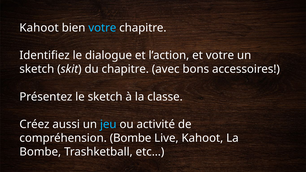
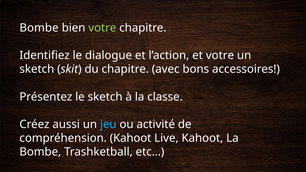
Kahoot at (39, 28): Kahoot -> Bombe
votre at (102, 28) colour: light blue -> light green
compréhension Bombe: Bombe -> Kahoot
